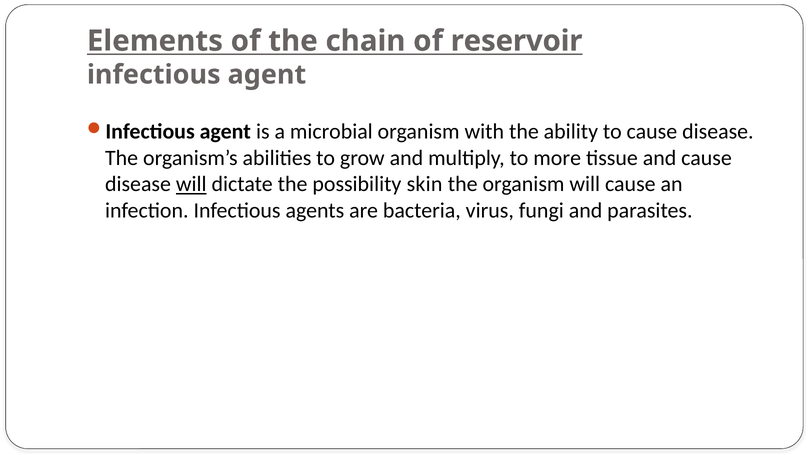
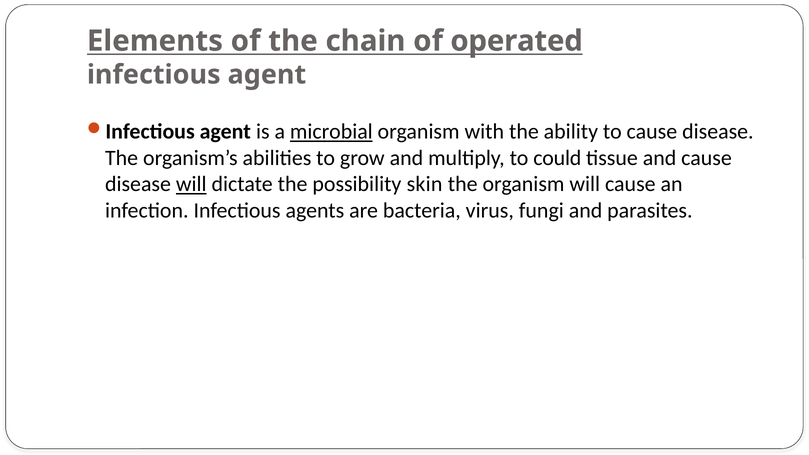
reservoir: reservoir -> operated
microbial underline: none -> present
more: more -> could
